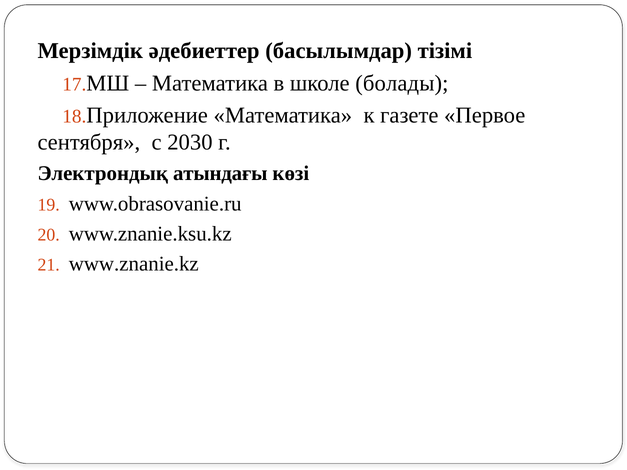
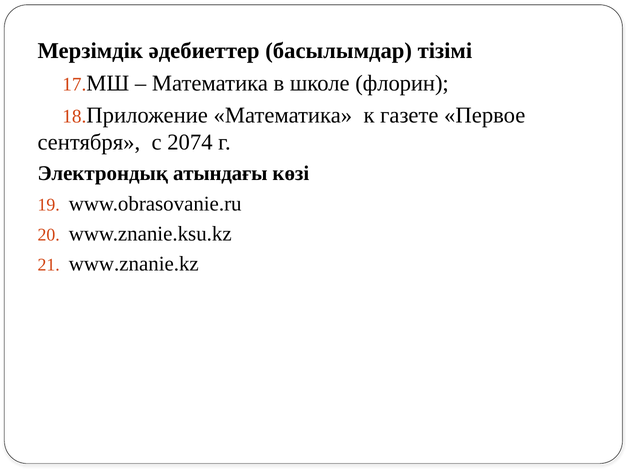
болады: болады -> флорин
2030: 2030 -> 2074
